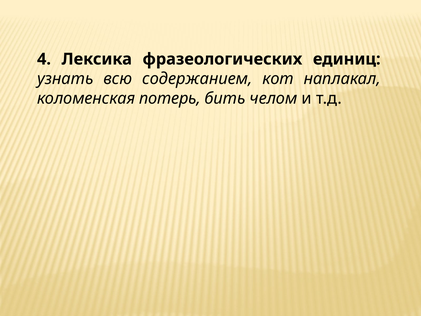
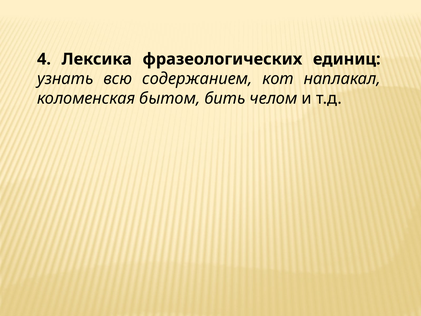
потерь: потерь -> бытом
